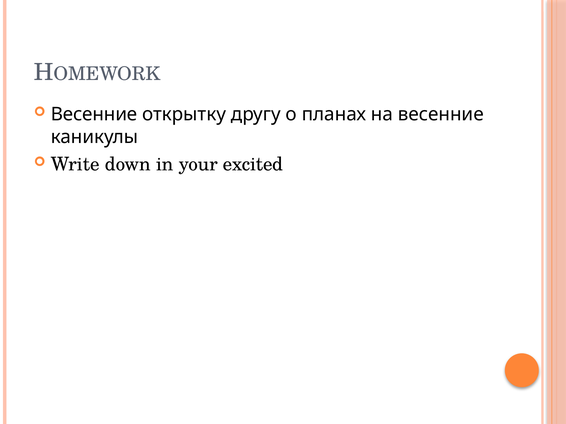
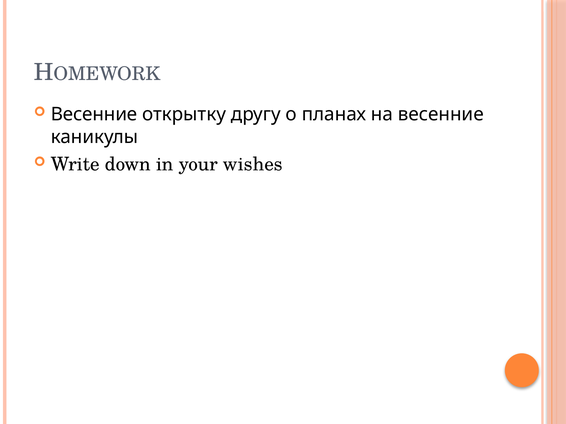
excited: excited -> wishes
